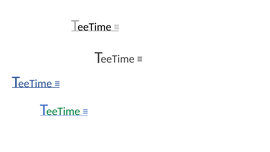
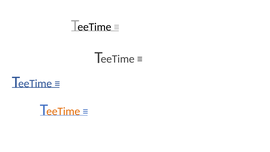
eeTime at (63, 111) colour: green -> orange
